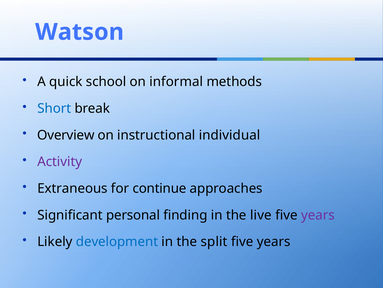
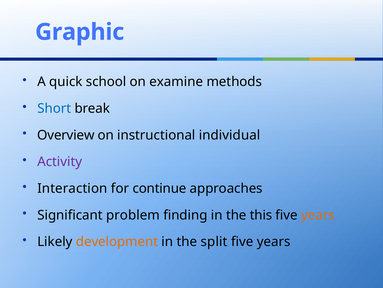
Watson: Watson -> Graphic
informal: informal -> examine
Extraneous: Extraneous -> Interaction
personal: personal -> problem
live: live -> this
years at (318, 215) colour: purple -> orange
development colour: blue -> orange
